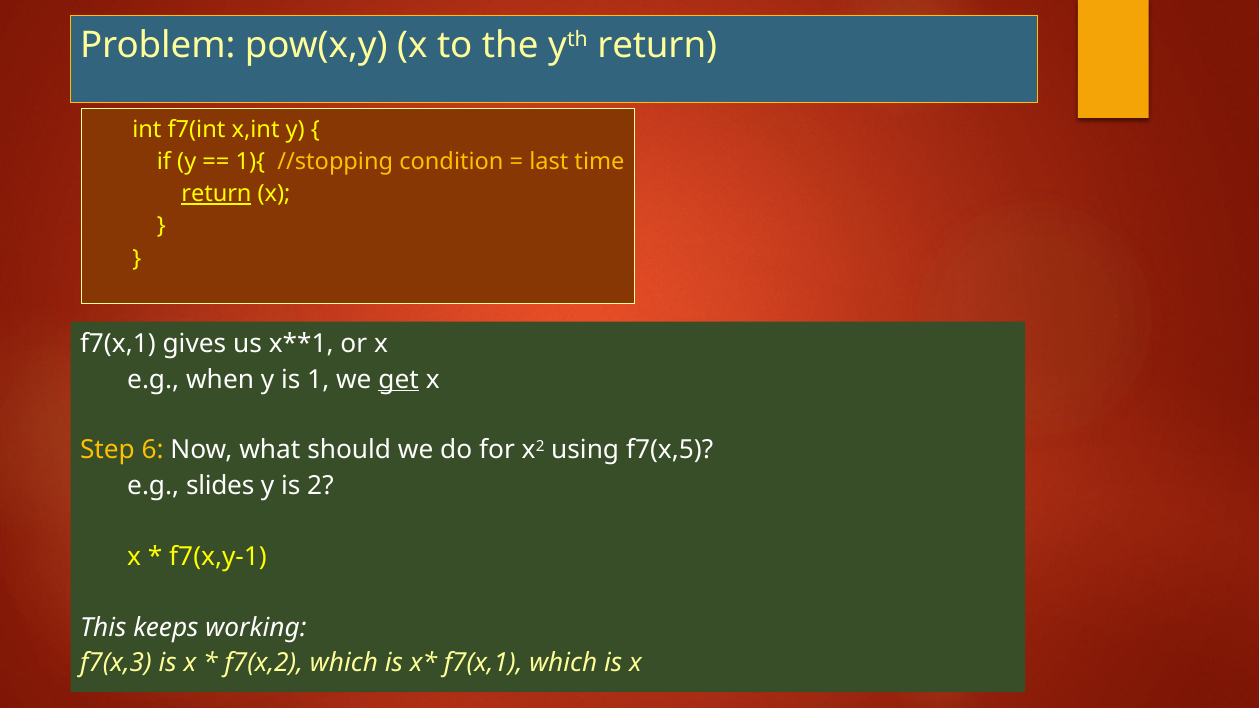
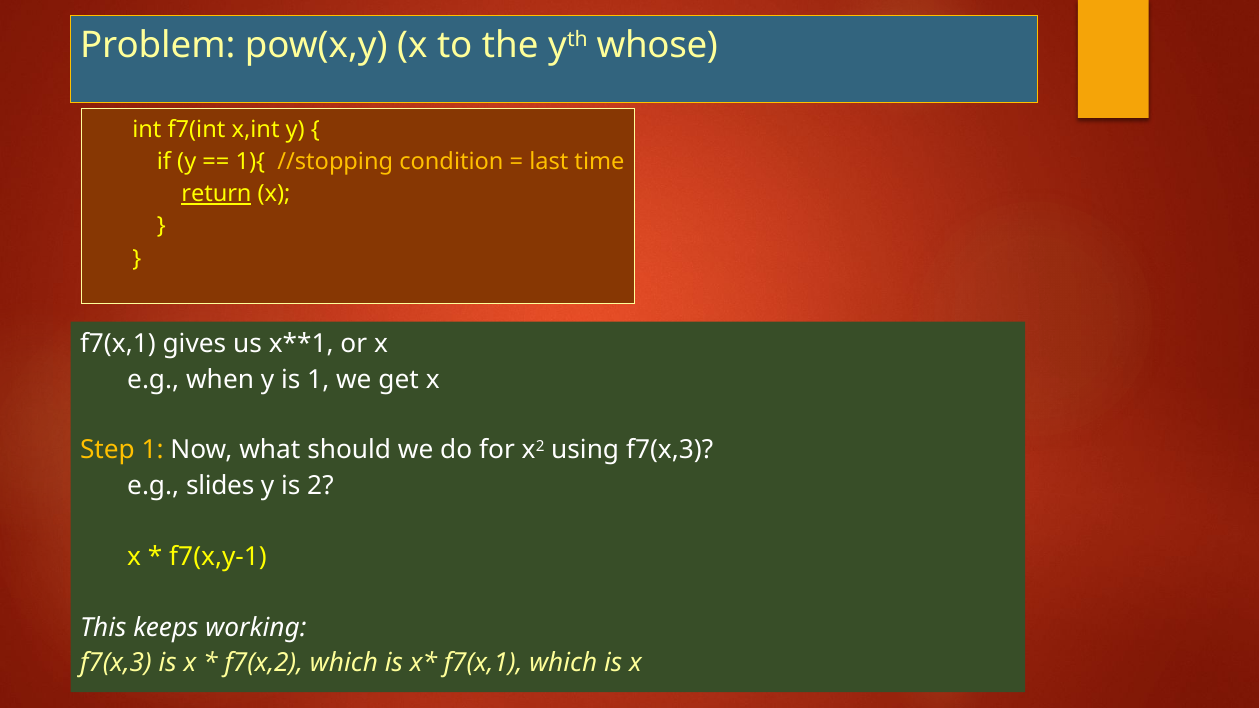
yth return: return -> whose
get underline: present -> none
Step 6: 6 -> 1
using f7(x,5: f7(x,5 -> f7(x,3
